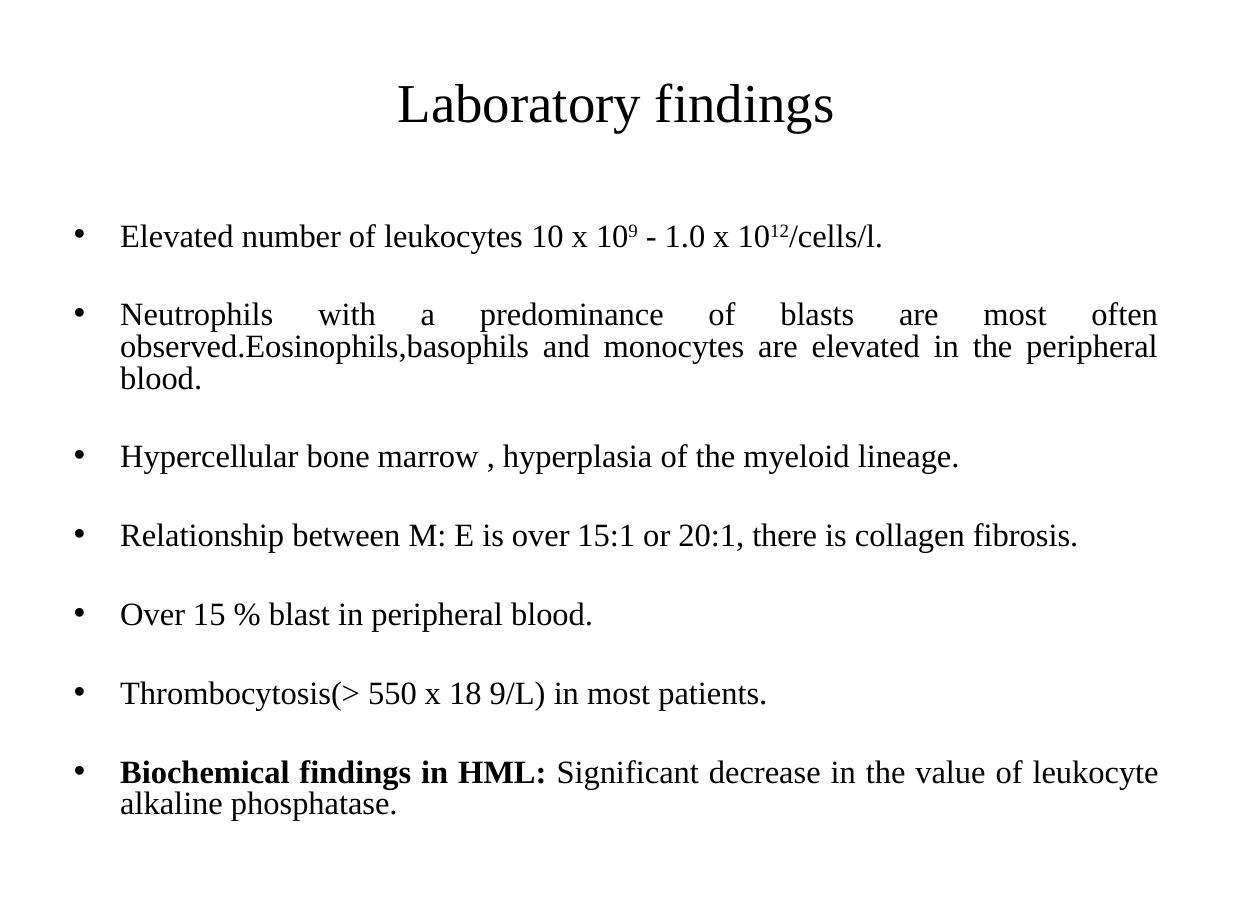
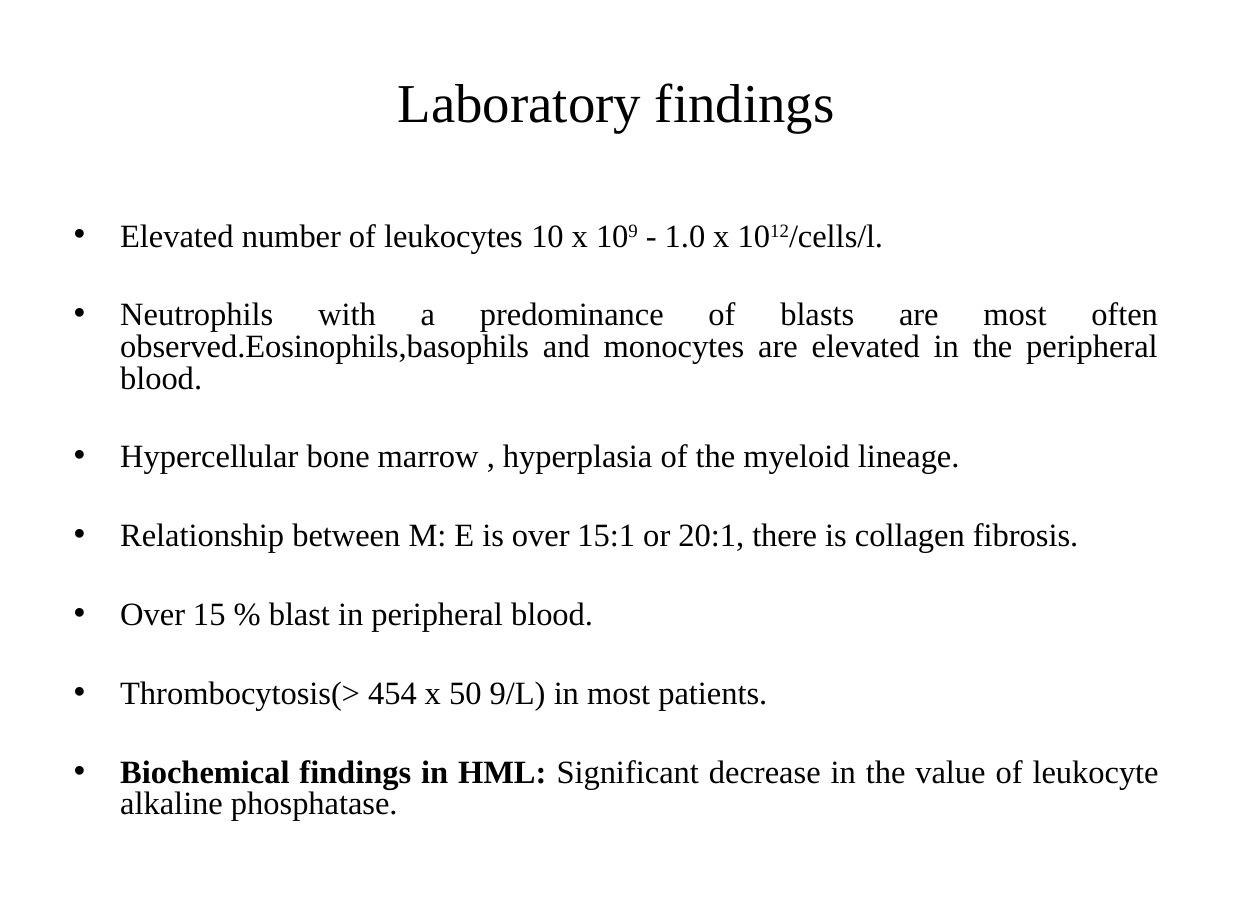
550: 550 -> 454
18: 18 -> 50
